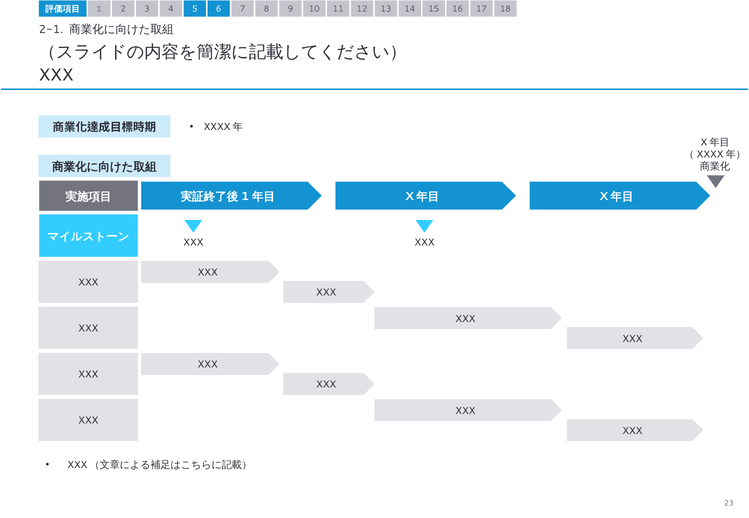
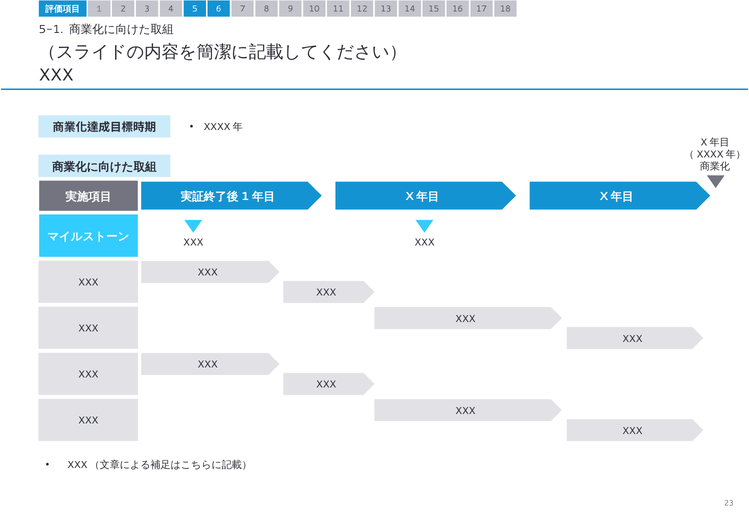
2-1: 2-1 -> 5-1
